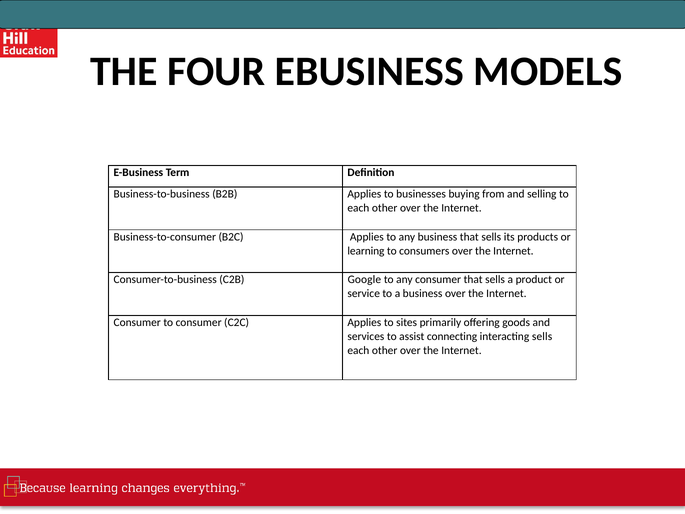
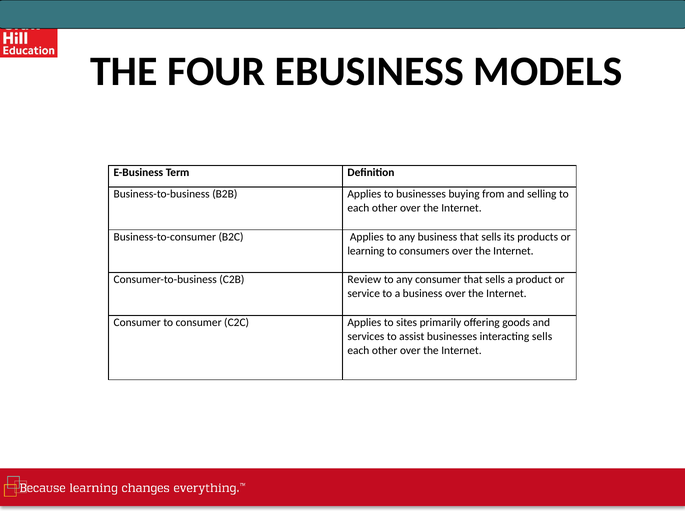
Google: Google -> Review
assist connecting: connecting -> businesses
